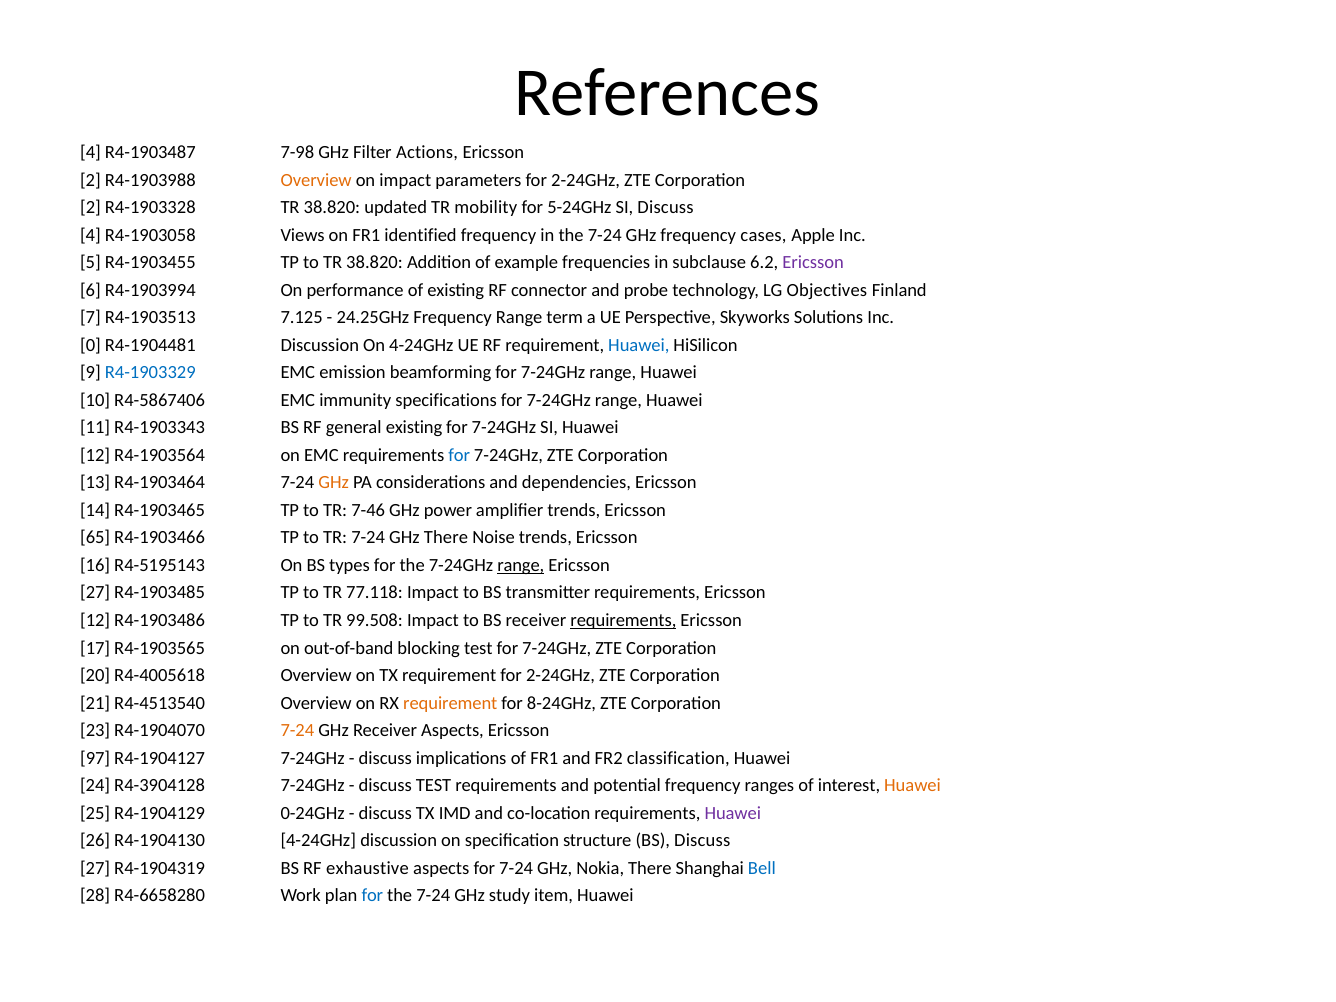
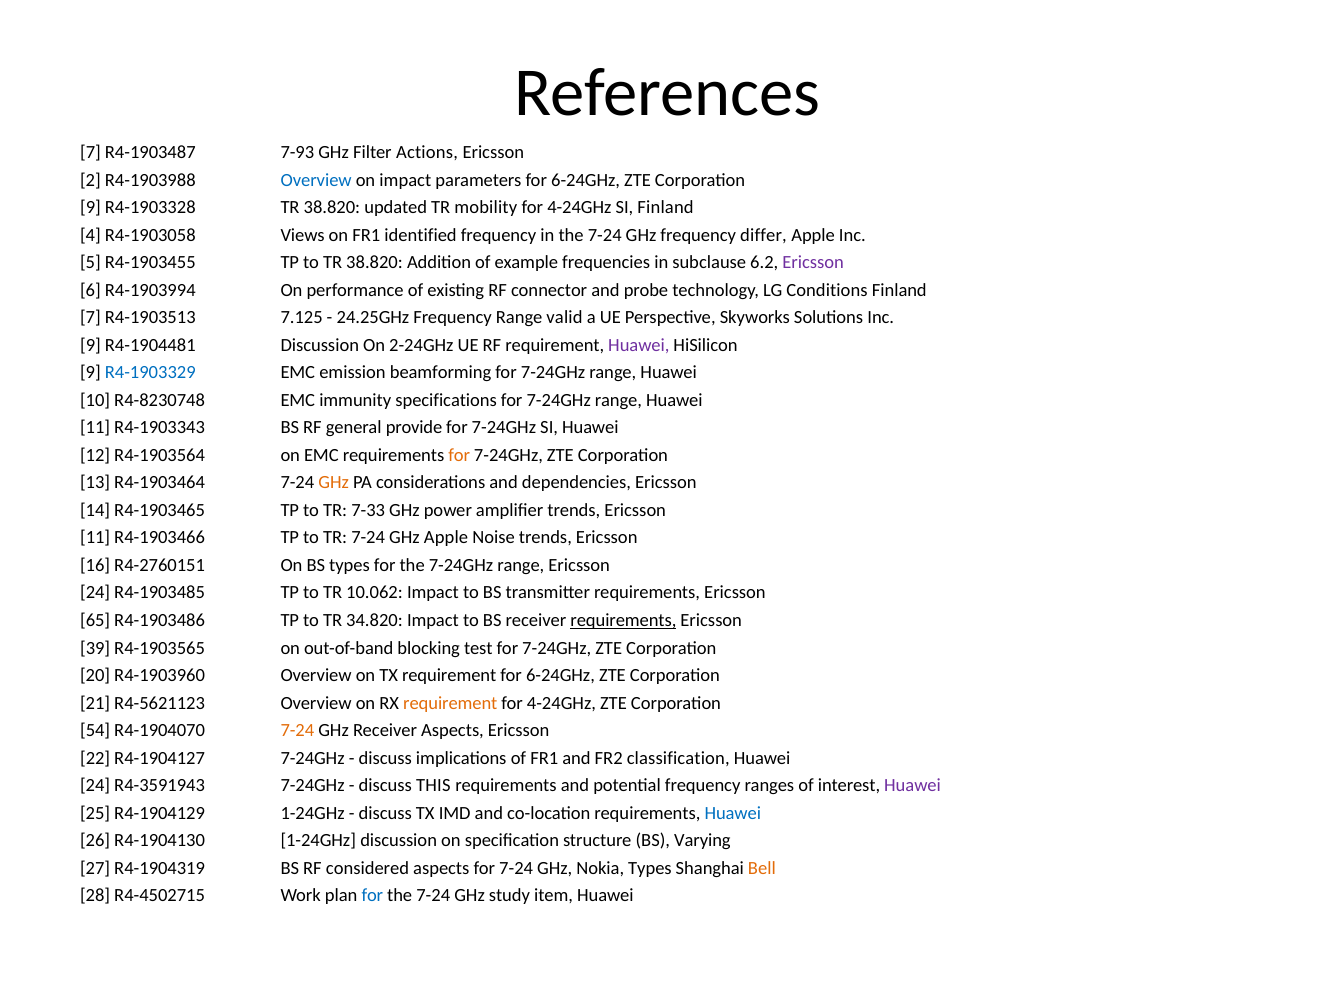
4 at (90, 153): 4 -> 7
7-98: 7-98 -> 7-93
Overview at (316, 180) colour: orange -> blue
parameters for 2-24GHz: 2-24GHz -> 6-24GHz
2 at (90, 208): 2 -> 9
5-24GHz at (579, 208): 5-24GHz -> 4-24GHz
SI Discuss: Discuss -> Finland
cases: cases -> differ
Objectives: Objectives -> Conditions
term: term -> valid
0 at (90, 345): 0 -> 9
On 4-24GHz: 4-24GHz -> 2-24GHz
Huawei at (639, 345) colour: blue -> purple
R4-5867406: R4-5867406 -> R4-8230748
general existing: existing -> provide
for at (459, 455) colour: blue -> orange
7-46: 7-46 -> 7-33
65 at (95, 538): 65 -> 11
GHz There: There -> Apple
R4-5195143: R4-5195143 -> R4-2760151
range at (521, 565) underline: present -> none
27 at (95, 593): 27 -> 24
77.118: 77.118 -> 10.062
12 at (95, 620): 12 -> 65
99.508: 99.508 -> 34.820
17: 17 -> 39
R4-4005618: R4-4005618 -> R4-1903960
requirement for 2-24GHz: 2-24GHz -> 6-24GHz
R4-4513540: R4-4513540 -> R4-5621123
8-24GHz at (561, 703): 8-24GHz -> 4-24GHz
23: 23 -> 54
97: 97 -> 22
R4-3904128: R4-3904128 -> R4-3591943
discuss TEST: TEST -> THIS
Huawei at (913, 785) colour: orange -> purple
R4-1904129 0-24GHz: 0-24GHz -> 1-24GHz
Huawei at (733, 813) colour: purple -> blue
R4-1904130 4-24GHz: 4-24GHz -> 1-24GHz
BS Discuss: Discuss -> Varying
exhaustive: exhaustive -> considered
Nokia There: There -> Types
Bell colour: blue -> orange
R4-6658280: R4-6658280 -> R4-4502715
